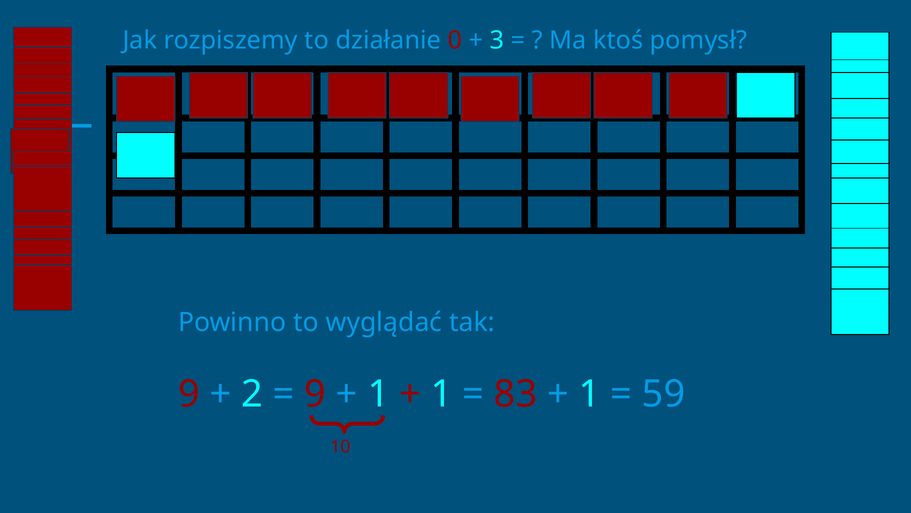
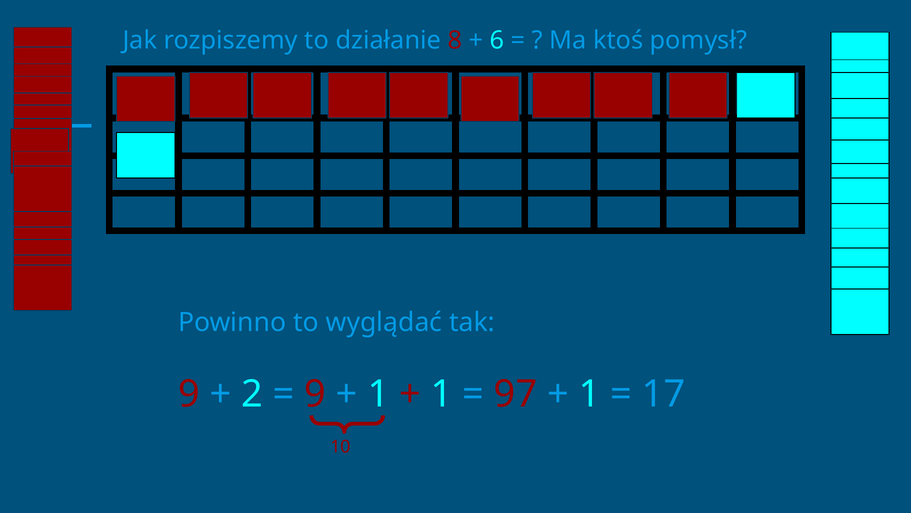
0: 0 -> 8
3: 3 -> 6
83: 83 -> 97
59: 59 -> 17
